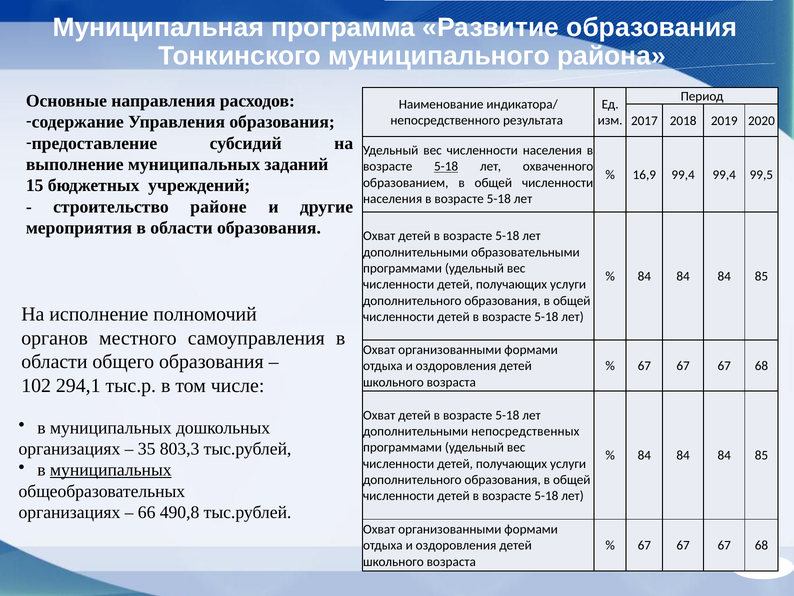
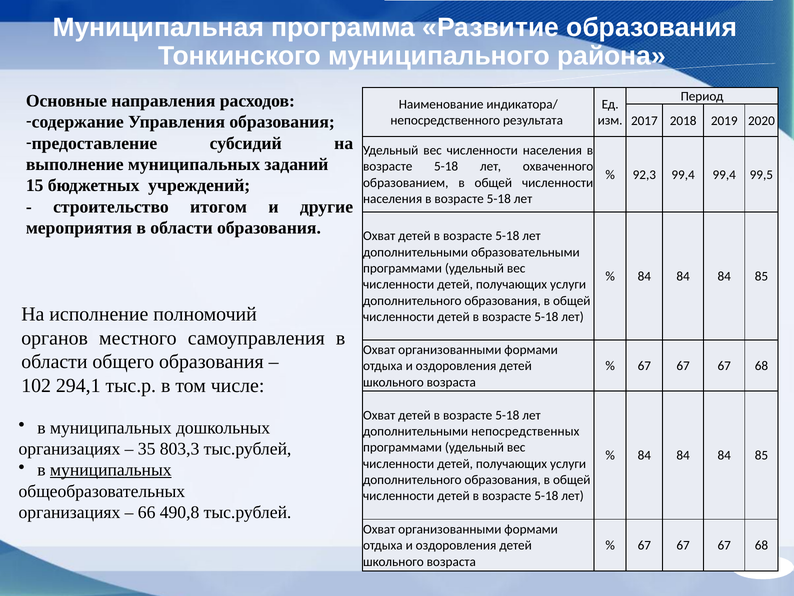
5-18 at (446, 166) underline: present -> none
16,9: 16,9 -> 92,3
районе: районе -> итогом
